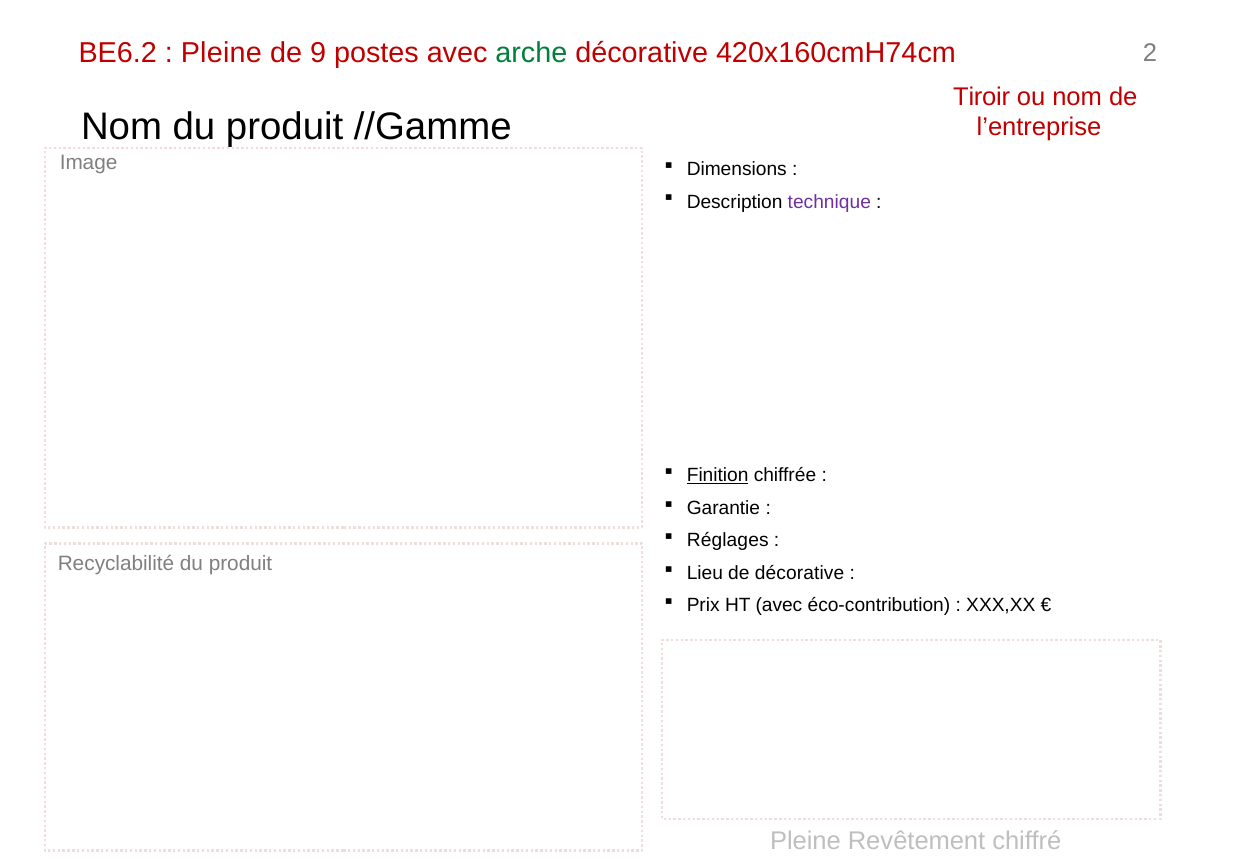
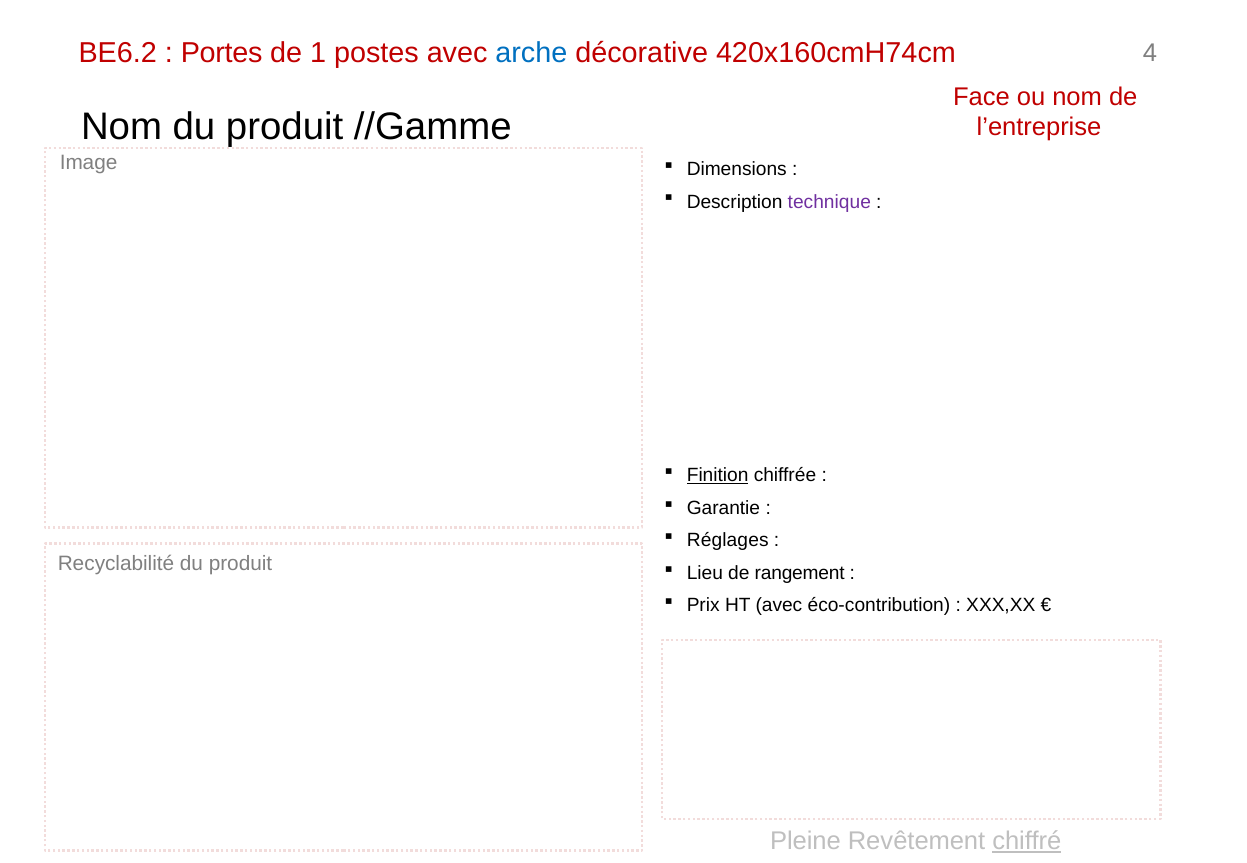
Pleine at (221, 53): Pleine -> Portes
9: 9 -> 1
arche colour: green -> blue
2: 2 -> 4
Tiroir: Tiroir -> Face
de décorative: décorative -> rangement
chiffré underline: none -> present
